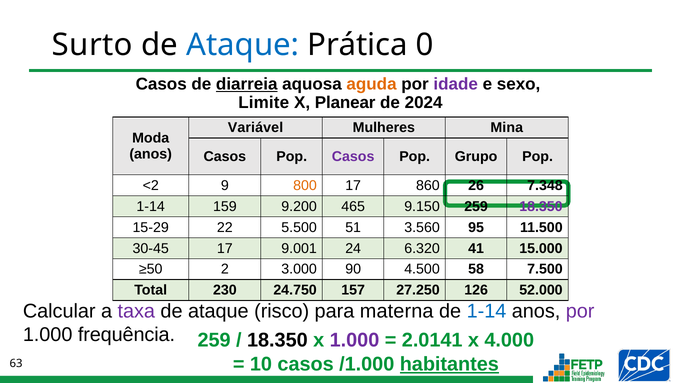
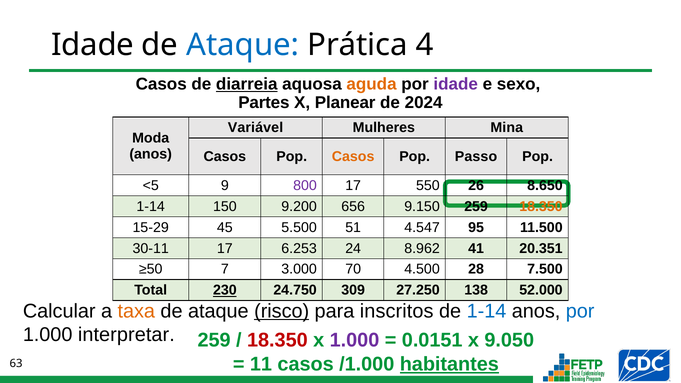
Surto at (92, 45): Surto -> Idade
0: 0 -> 4
Limite: Limite -> Partes
Casos at (353, 157) colour: purple -> orange
Grupo: Grupo -> Passo
<2: <2 -> <5
800 colour: orange -> purple
860: 860 -> 550
7.348: 7.348 -> 8.650
159: 159 -> 150
465: 465 -> 656
18.350 at (541, 206) colour: purple -> orange
22: 22 -> 45
3.560: 3.560 -> 4.547
30-45: 30-45 -> 30-11
9.001: 9.001 -> 6.253
6.320: 6.320 -> 8.962
15.000: 15.000 -> 20.351
2: 2 -> 7
90: 90 -> 70
58: 58 -> 28
230 underline: none -> present
157: 157 -> 309
126: 126 -> 138
taxa colour: purple -> orange
risco underline: none -> present
materna: materna -> inscritos
por at (580, 311) colour: purple -> blue
frequência: frequência -> interpretar
18.350 at (277, 340) colour: black -> red
2.0141: 2.0141 -> 0.0151
4.000: 4.000 -> 9.050
10: 10 -> 11
